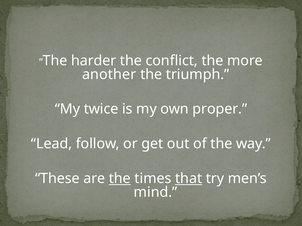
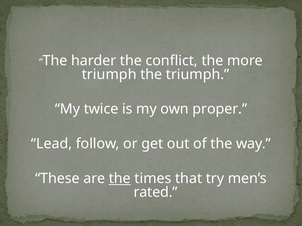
another at (109, 74): another -> triumph
that underline: present -> none
mind: mind -> rated
